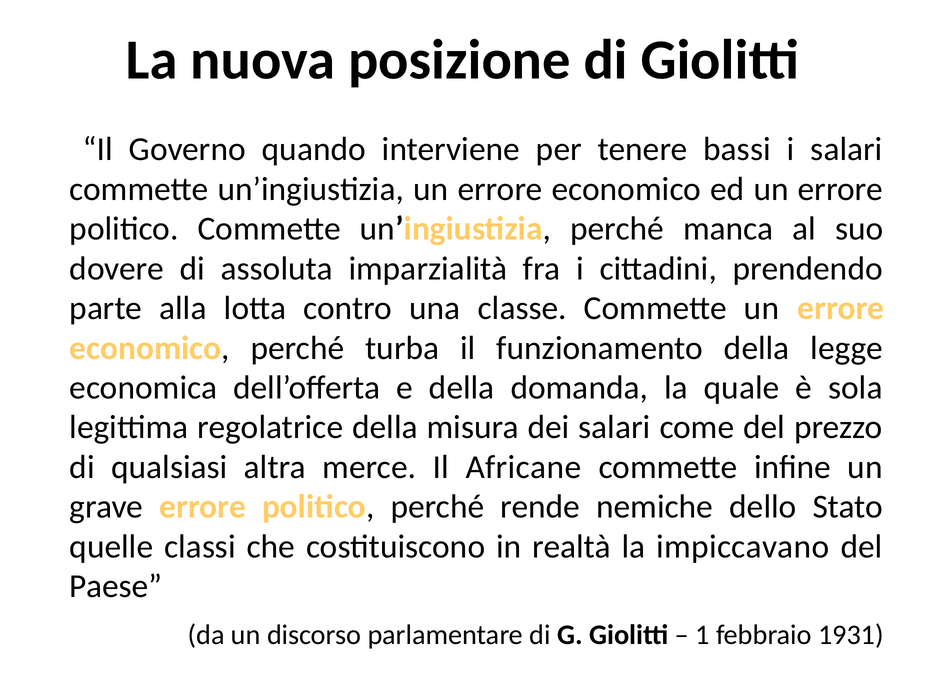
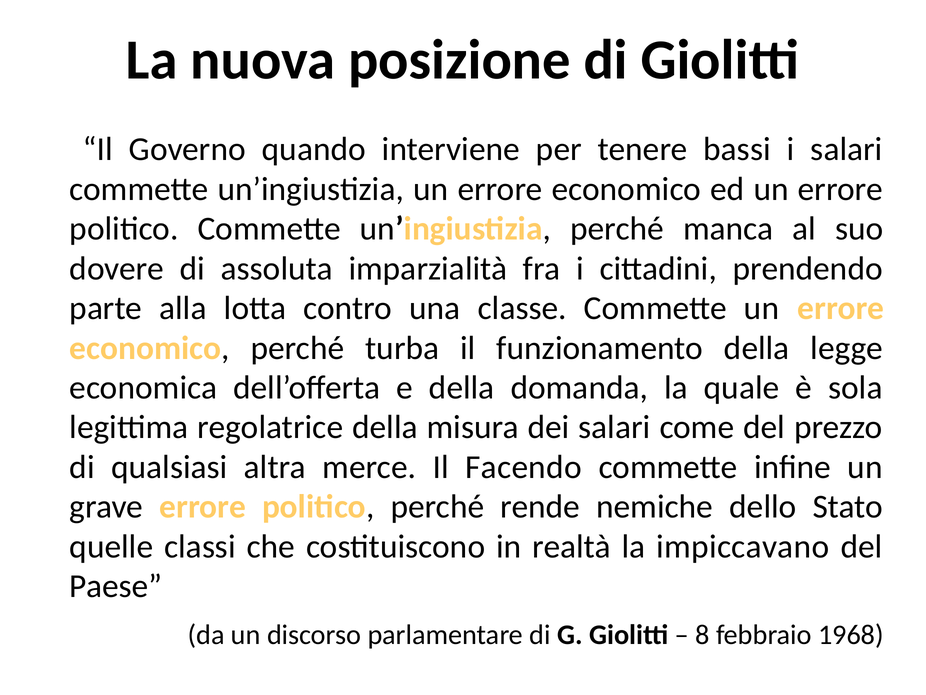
Africane: Africane -> Facendo
1: 1 -> 8
1931: 1931 -> 1968
